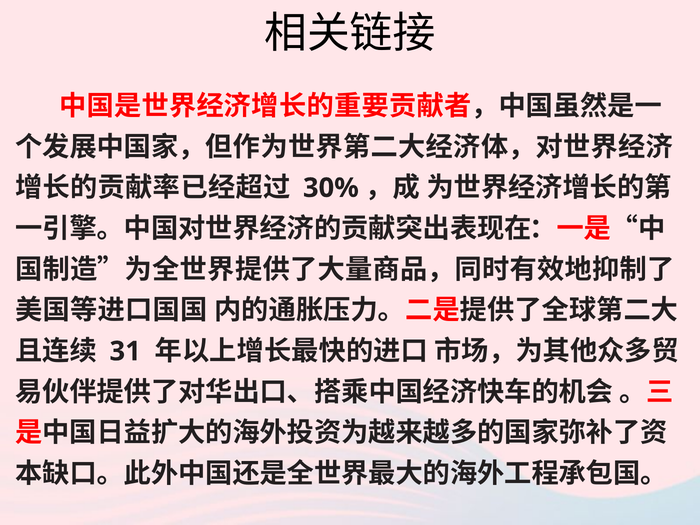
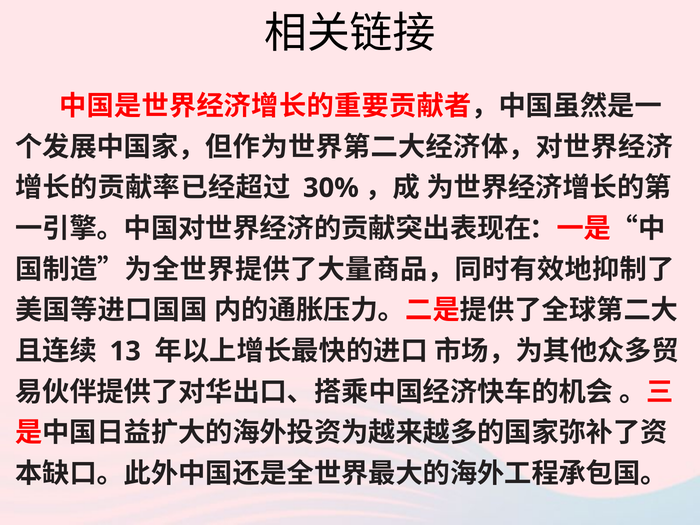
31: 31 -> 13
